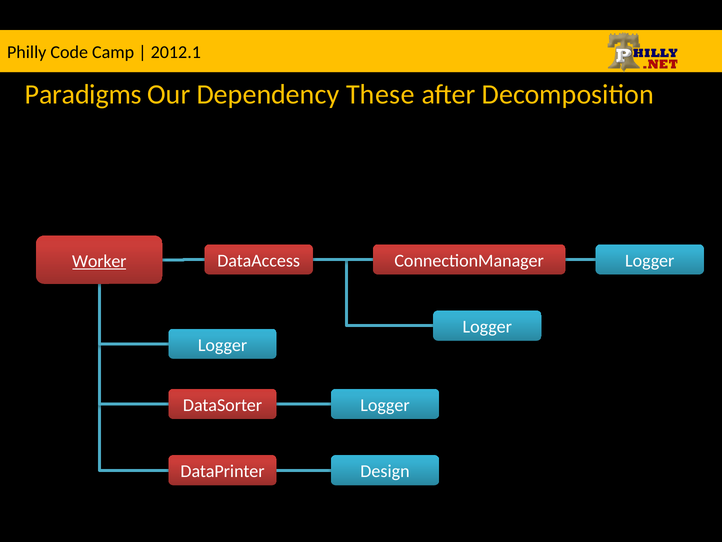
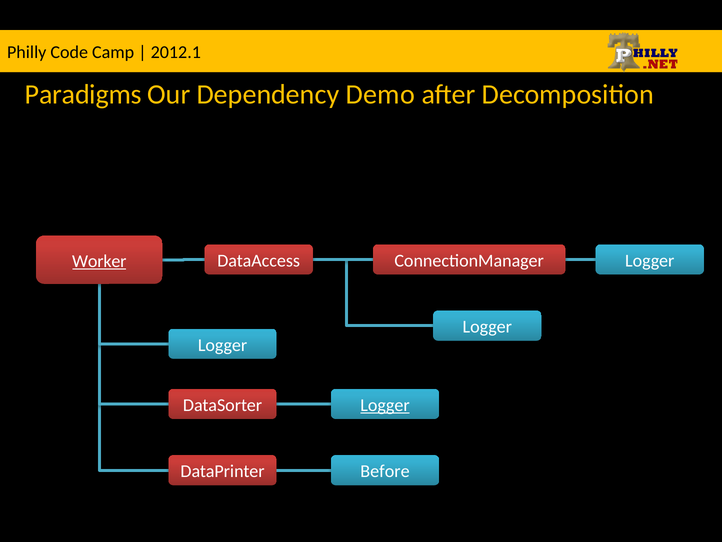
These: These -> Demo
Logger at (385, 405) underline: none -> present
Design: Design -> Before
